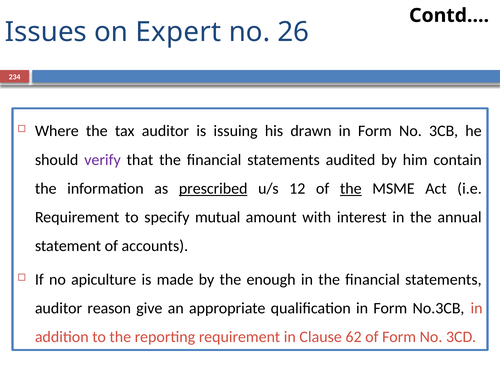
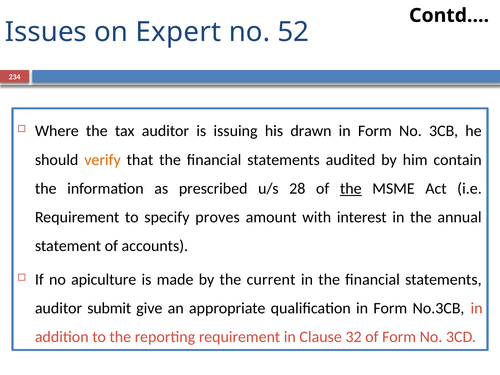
26: 26 -> 52
verify colour: purple -> orange
prescribed underline: present -> none
12: 12 -> 28
mutual: mutual -> proves
enough: enough -> current
reason: reason -> submit
62: 62 -> 32
